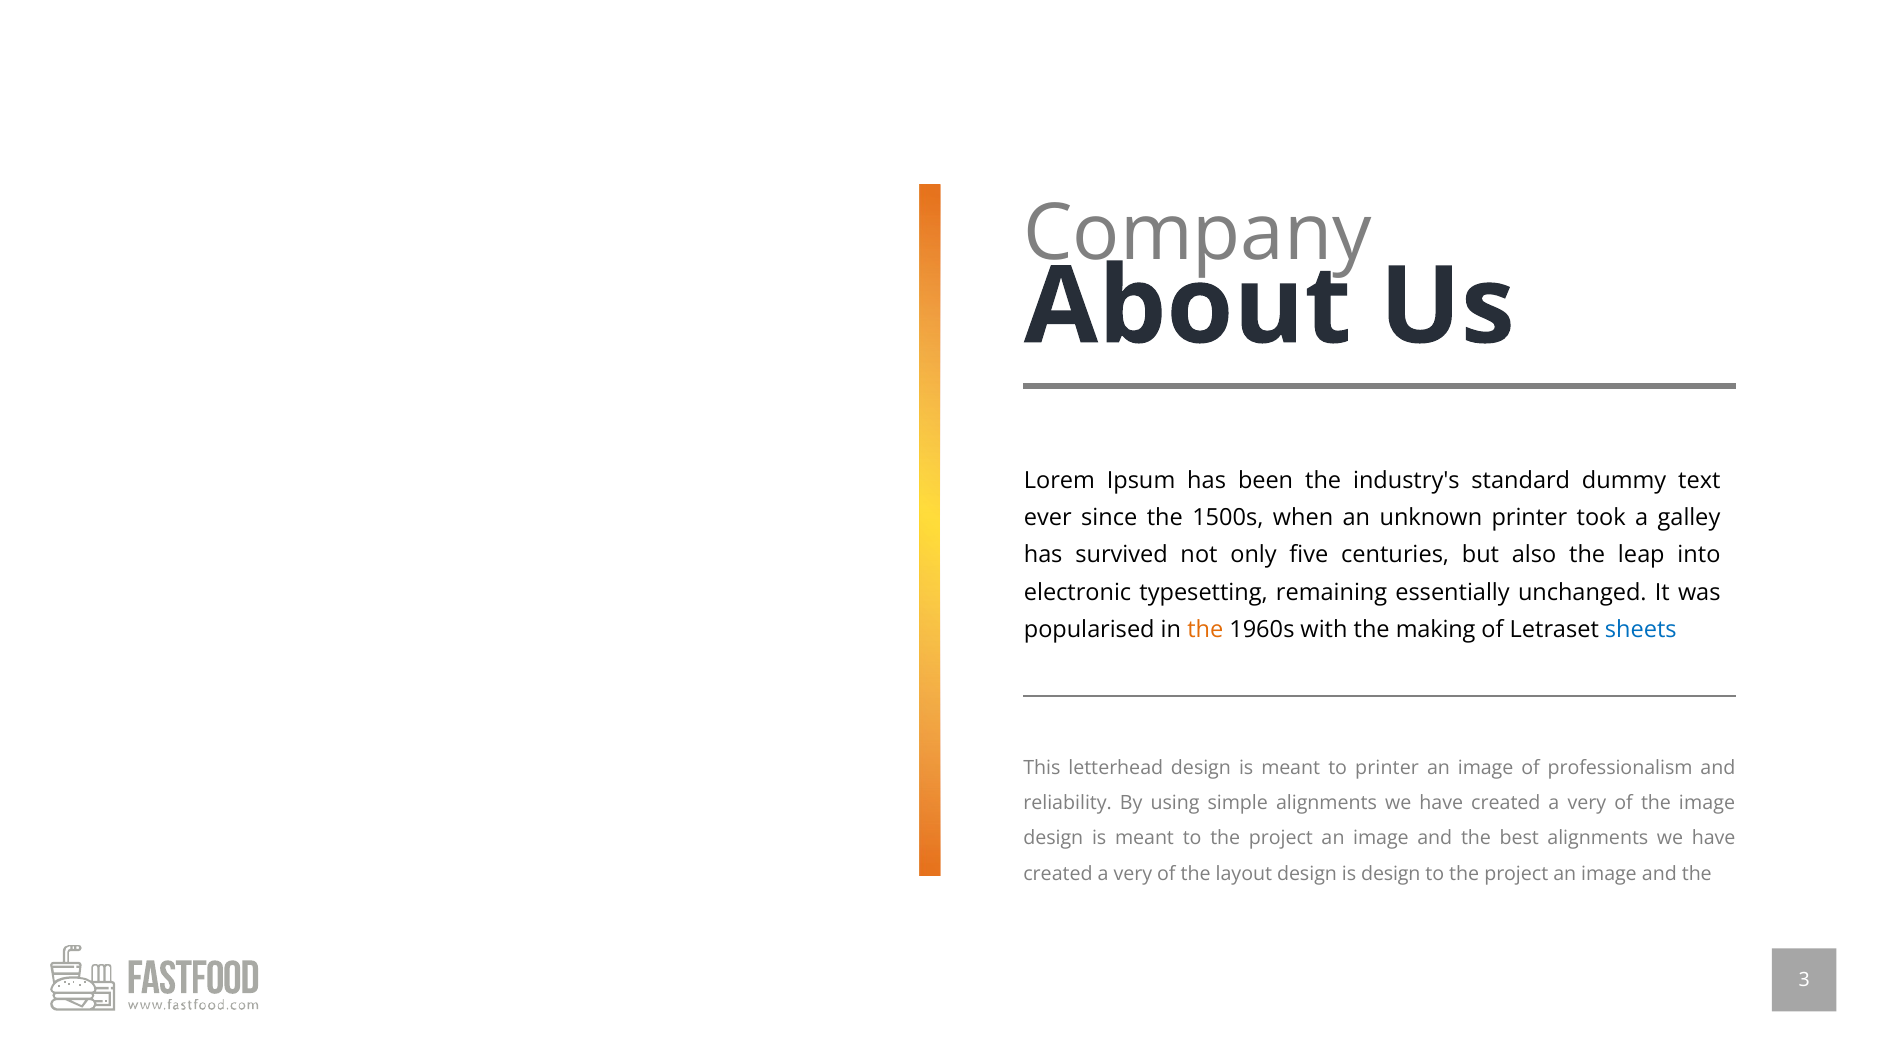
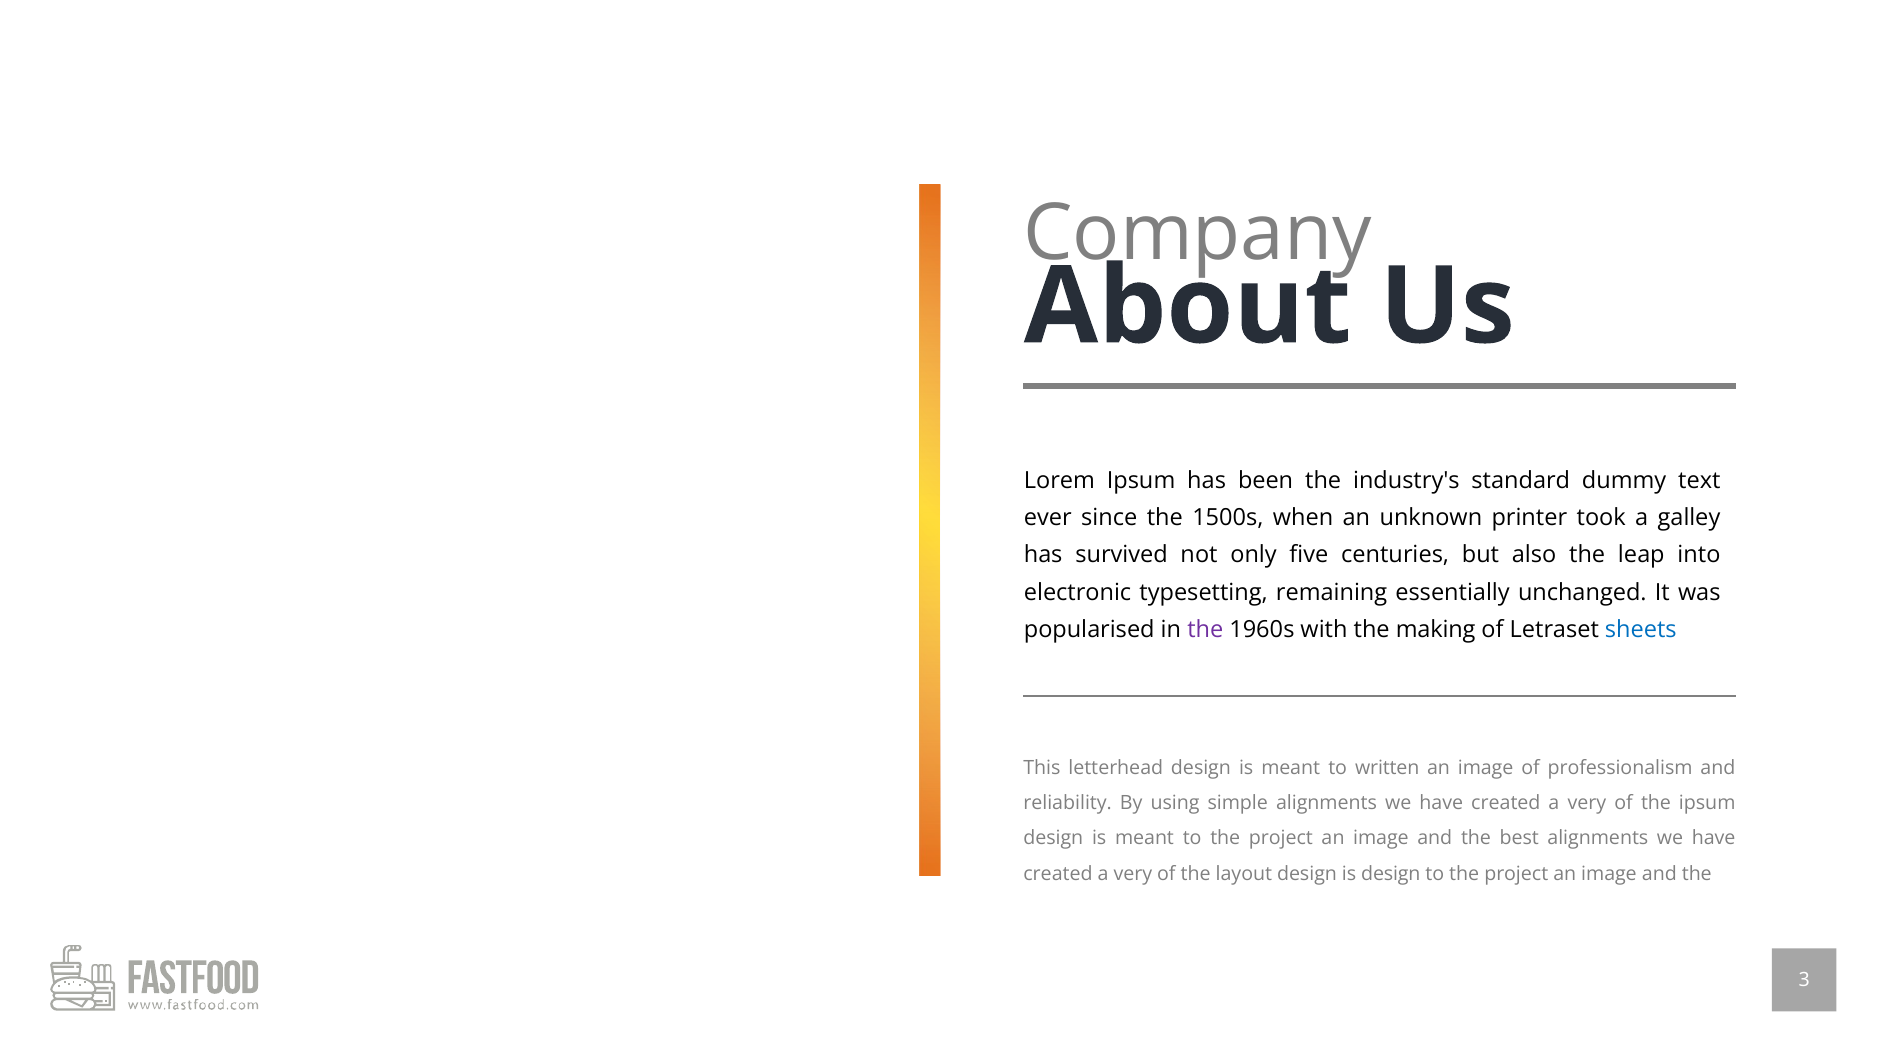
the at (1205, 630) colour: orange -> purple
to printer: printer -> written
the image: image -> ipsum
